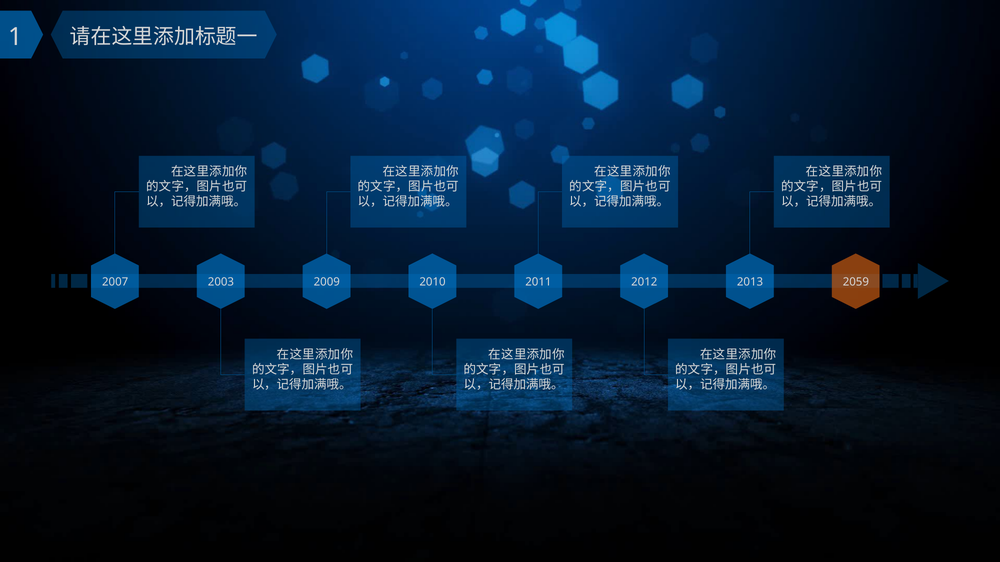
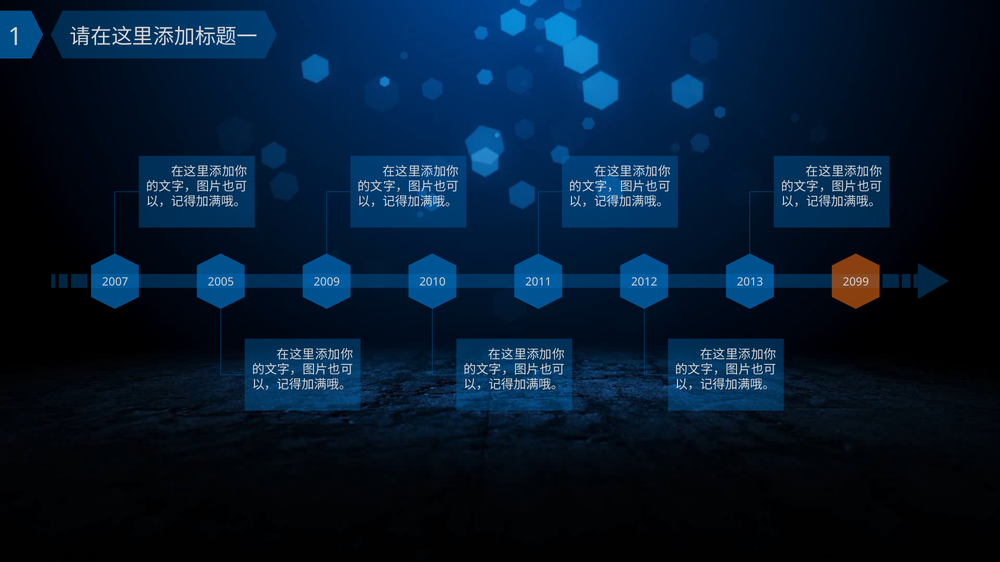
2003: 2003 -> 2005
2059: 2059 -> 2099
